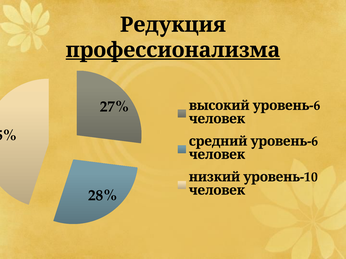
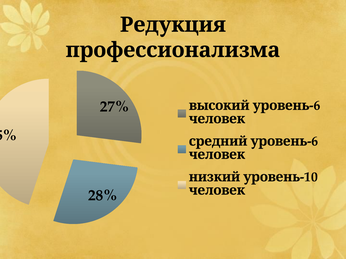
профессионализма underline: present -> none
